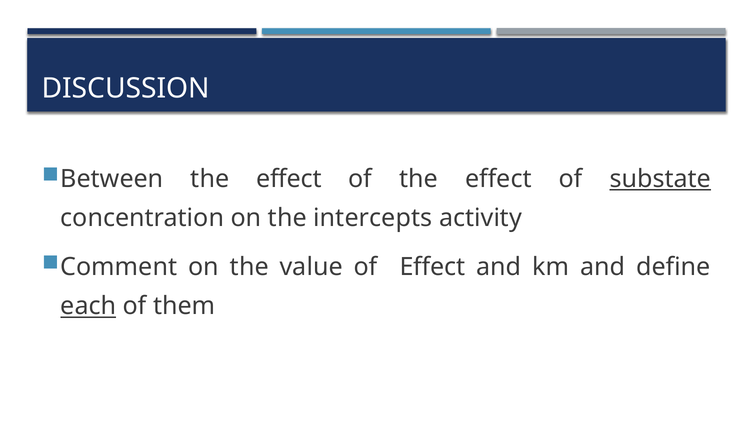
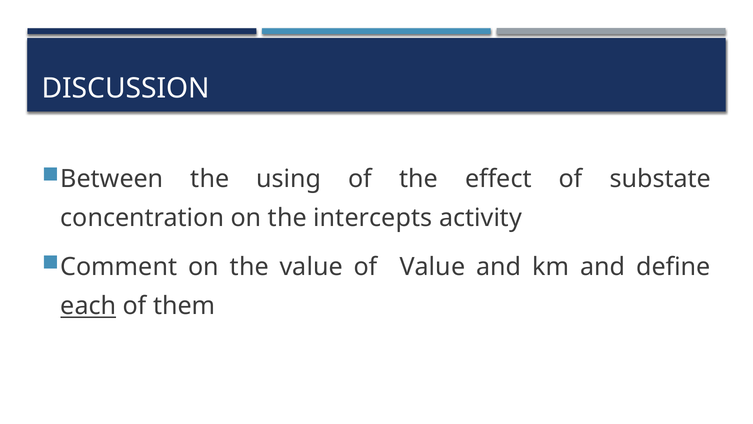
effect at (289, 179): effect -> using
substate underline: present -> none
of Effect: Effect -> Value
